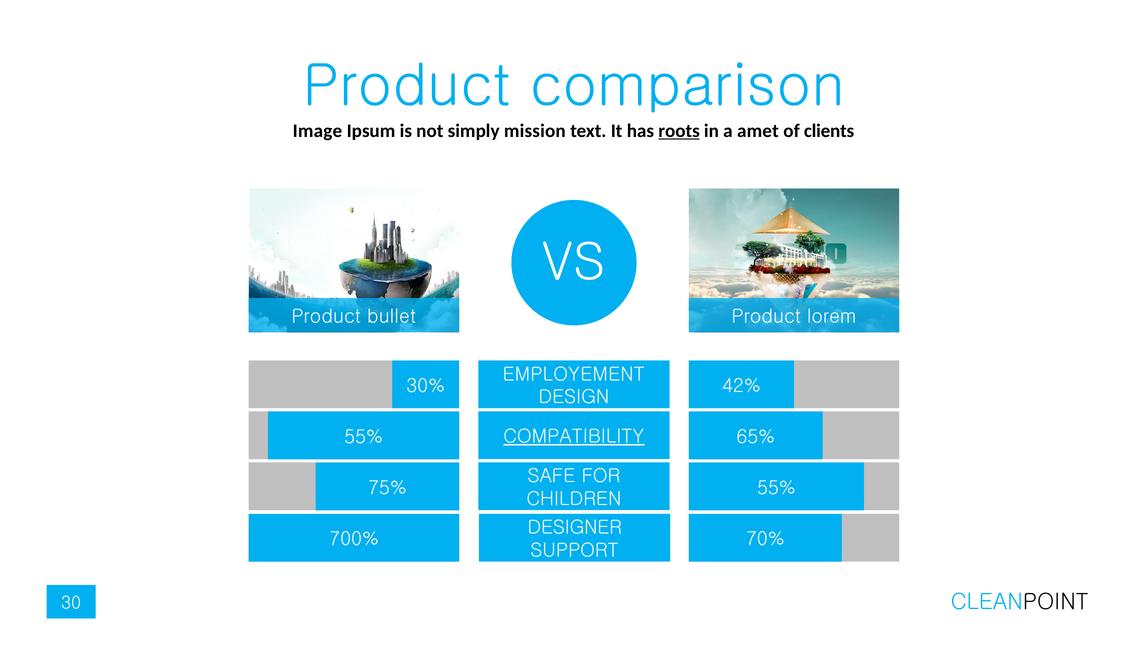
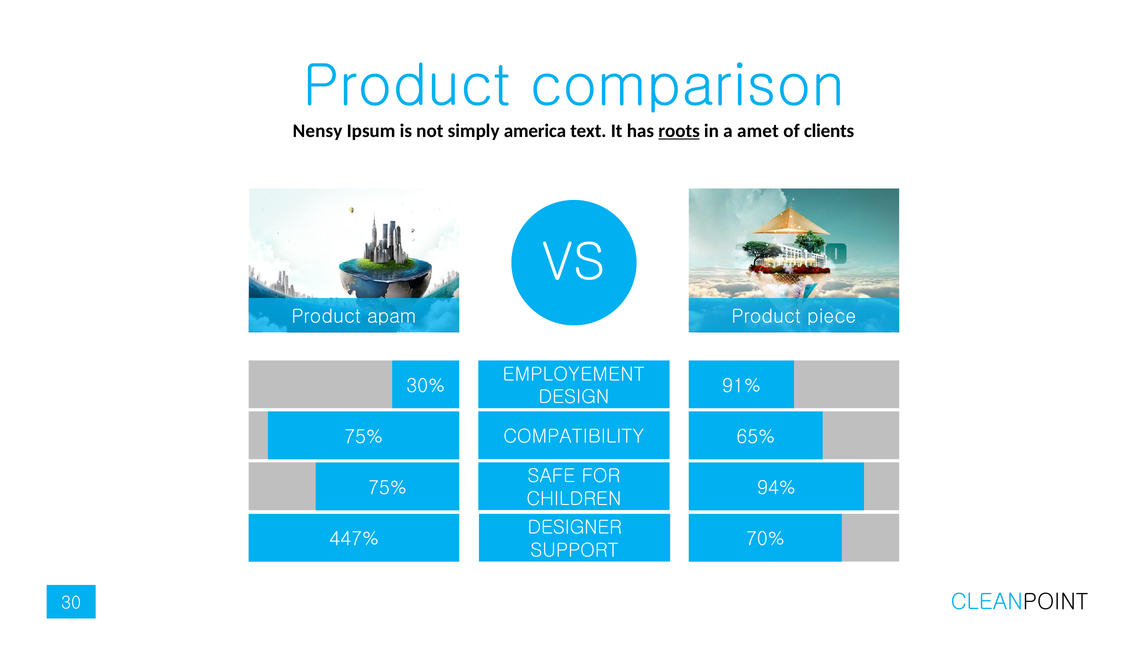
Image: Image -> Nensy
mission: mission -> america
bullet: bullet -> apam
lorem: lorem -> piece
42%: 42% -> 91%
COMPATIBILITY underline: present -> none
55% at (363, 437): 55% -> 75%
55% at (776, 488): 55% -> 94%
700%: 700% -> 447%
